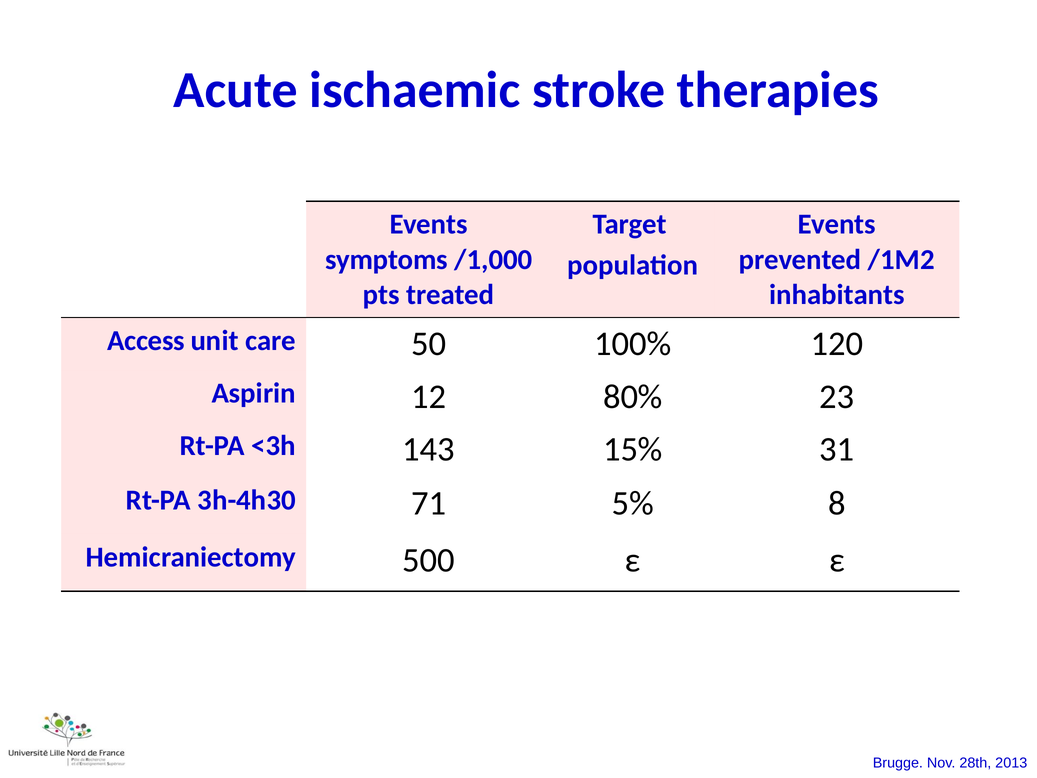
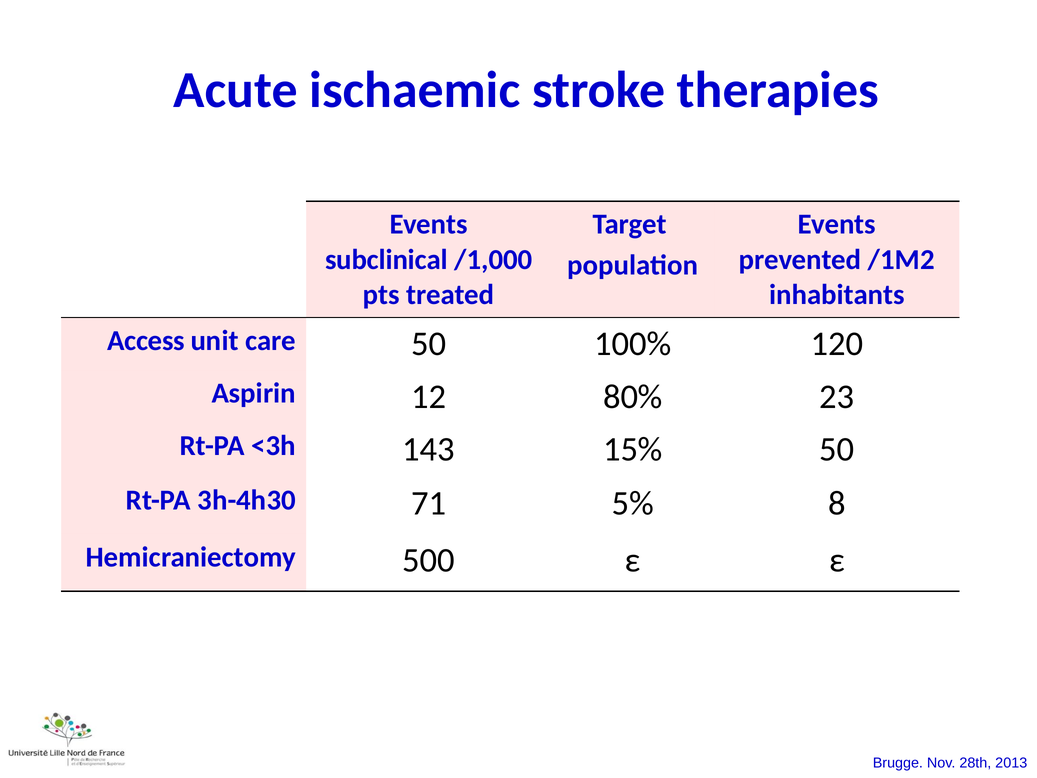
symptoms: symptoms -> subclinical
15% 31: 31 -> 50
